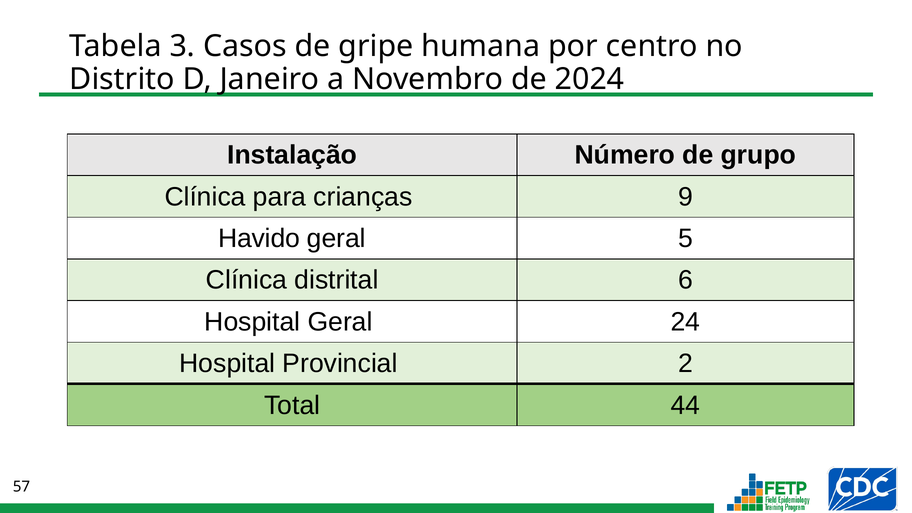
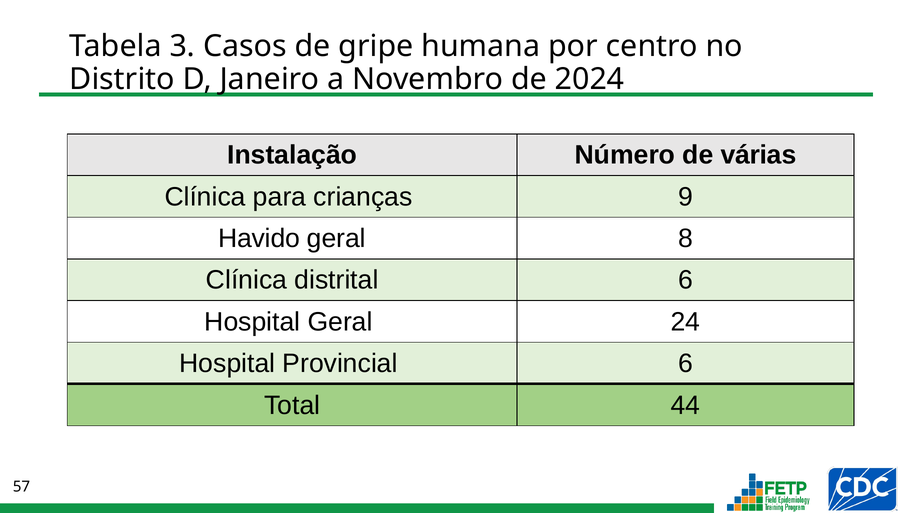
grupo: grupo -> várias
5: 5 -> 8
Provincial 2: 2 -> 6
